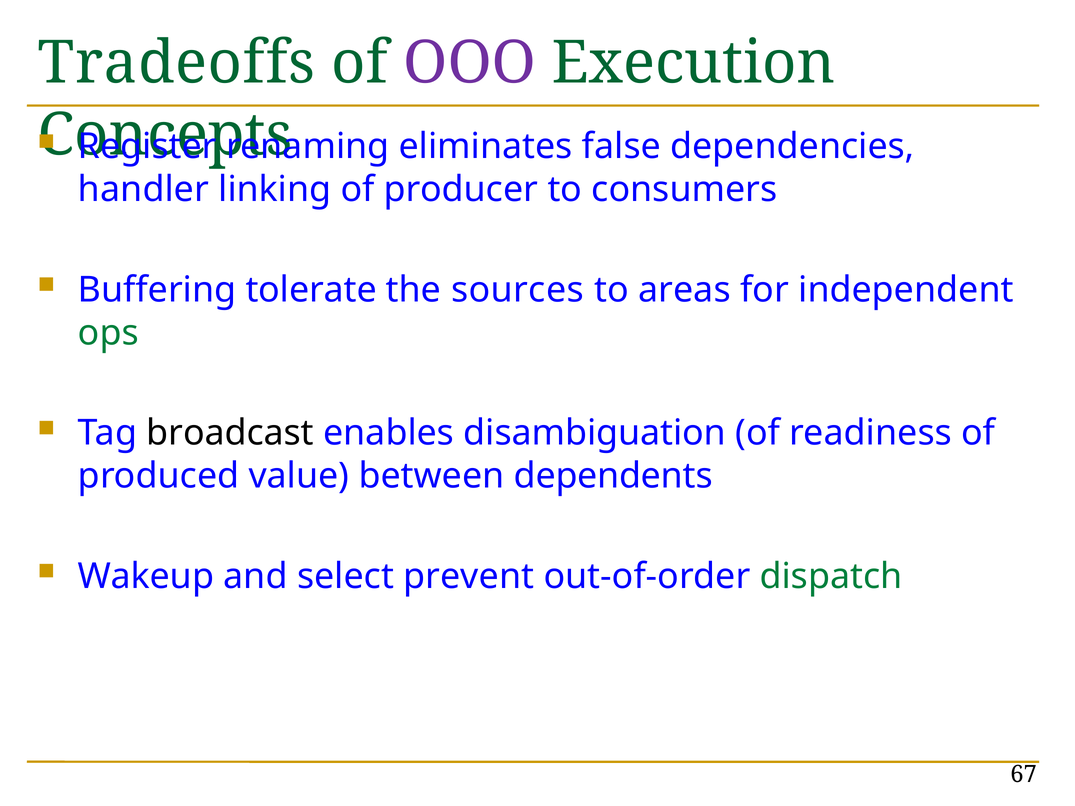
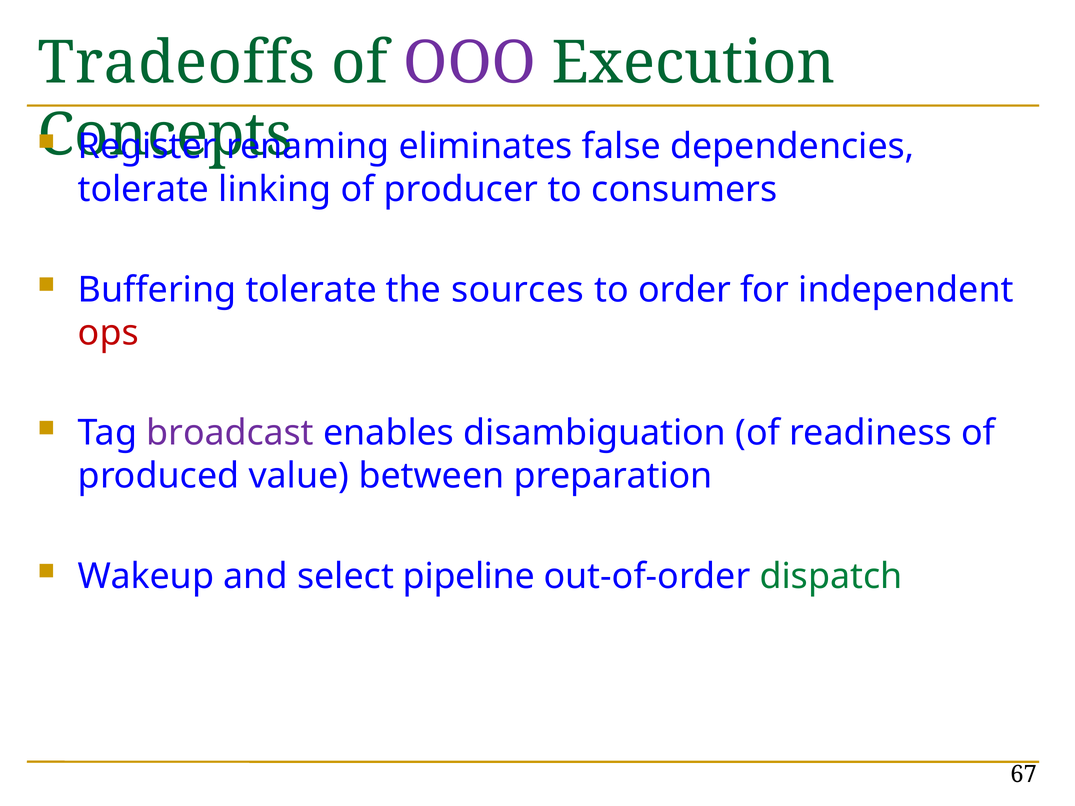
handler at (143, 190): handler -> tolerate
areas: areas -> order
ops colour: green -> red
broadcast colour: black -> purple
dependents: dependents -> preparation
prevent: prevent -> pipeline
